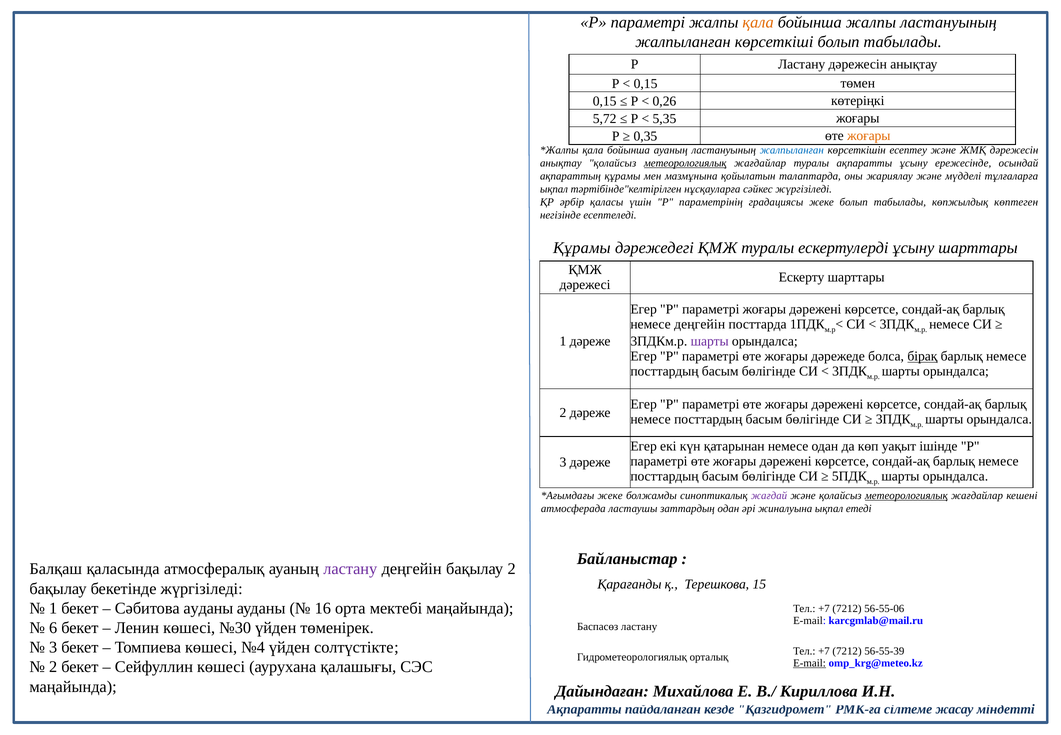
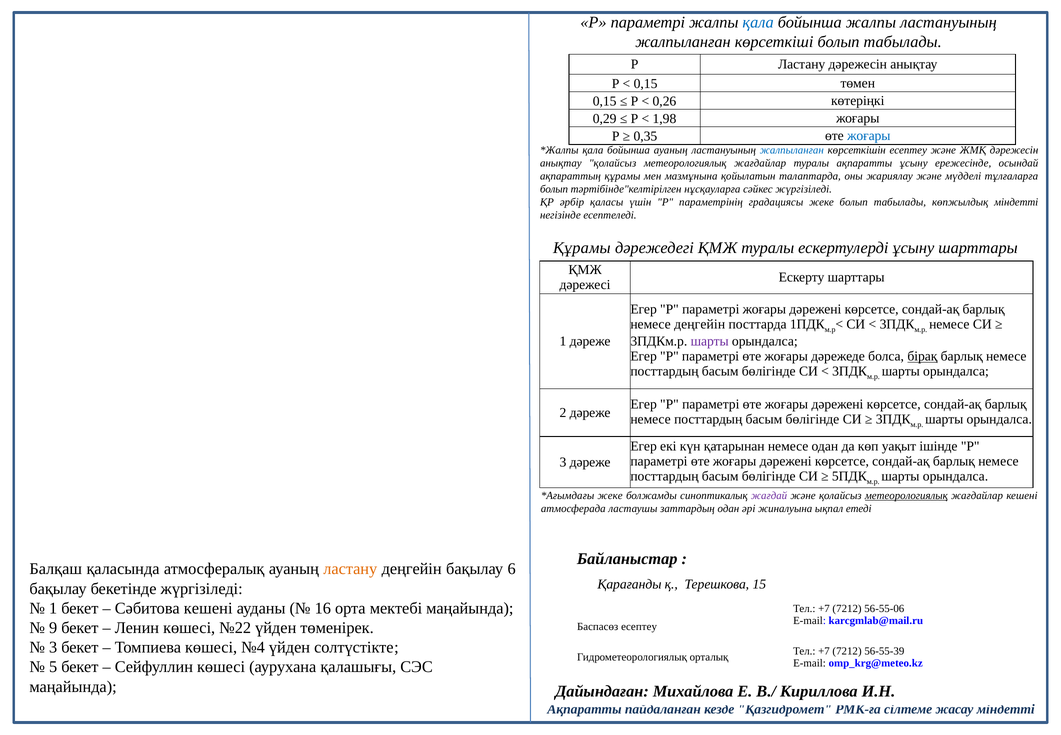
қала at (758, 22) colour: orange -> blue
5,72: 5,72 -> 0,29
5,35: 5,35 -> 1,98
жоғары at (869, 136) colour: orange -> blue
метеорологиялық at (685, 163) underline: present -> none
ықпал at (554, 189): ықпал -> болып
көпжылдық көптеген: көптеген -> міндетті
ластану at (350, 569) colour: purple -> orange
бақылау 2: 2 -> 6
Сәбитова ауданы: ауданы -> кешені
6: 6 -> 9
№30: №30 -> №22
Баспасөз ластану: ластану -> есептеу
E-mail at (810, 663) underline: present -> none
2 at (53, 667): 2 -> 5
